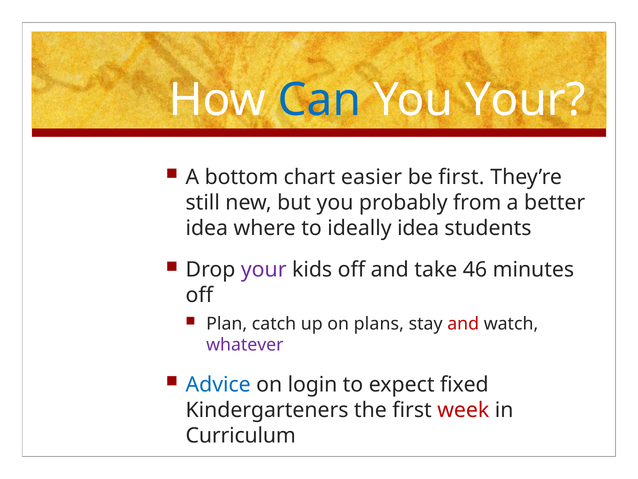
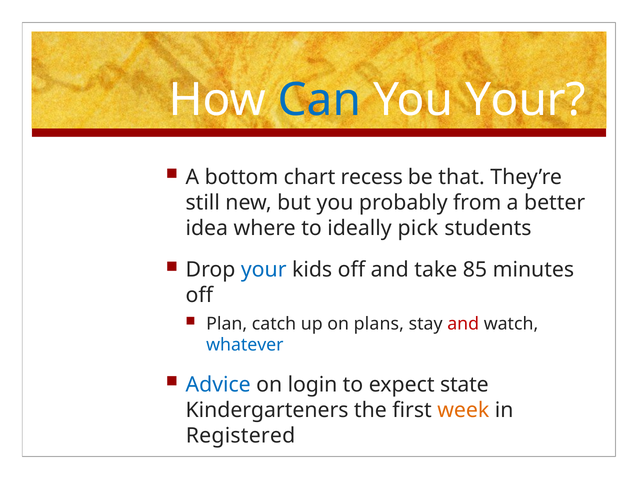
easier: easier -> recess
be first: first -> that
ideally idea: idea -> pick
your at (264, 269) colour: purple -> blue
46: 46 -> 85
whatever colour: purple -> blue
fixed: fixed -> state
week colour: red -> orange
Curriculum: Curriculum -> Registered
